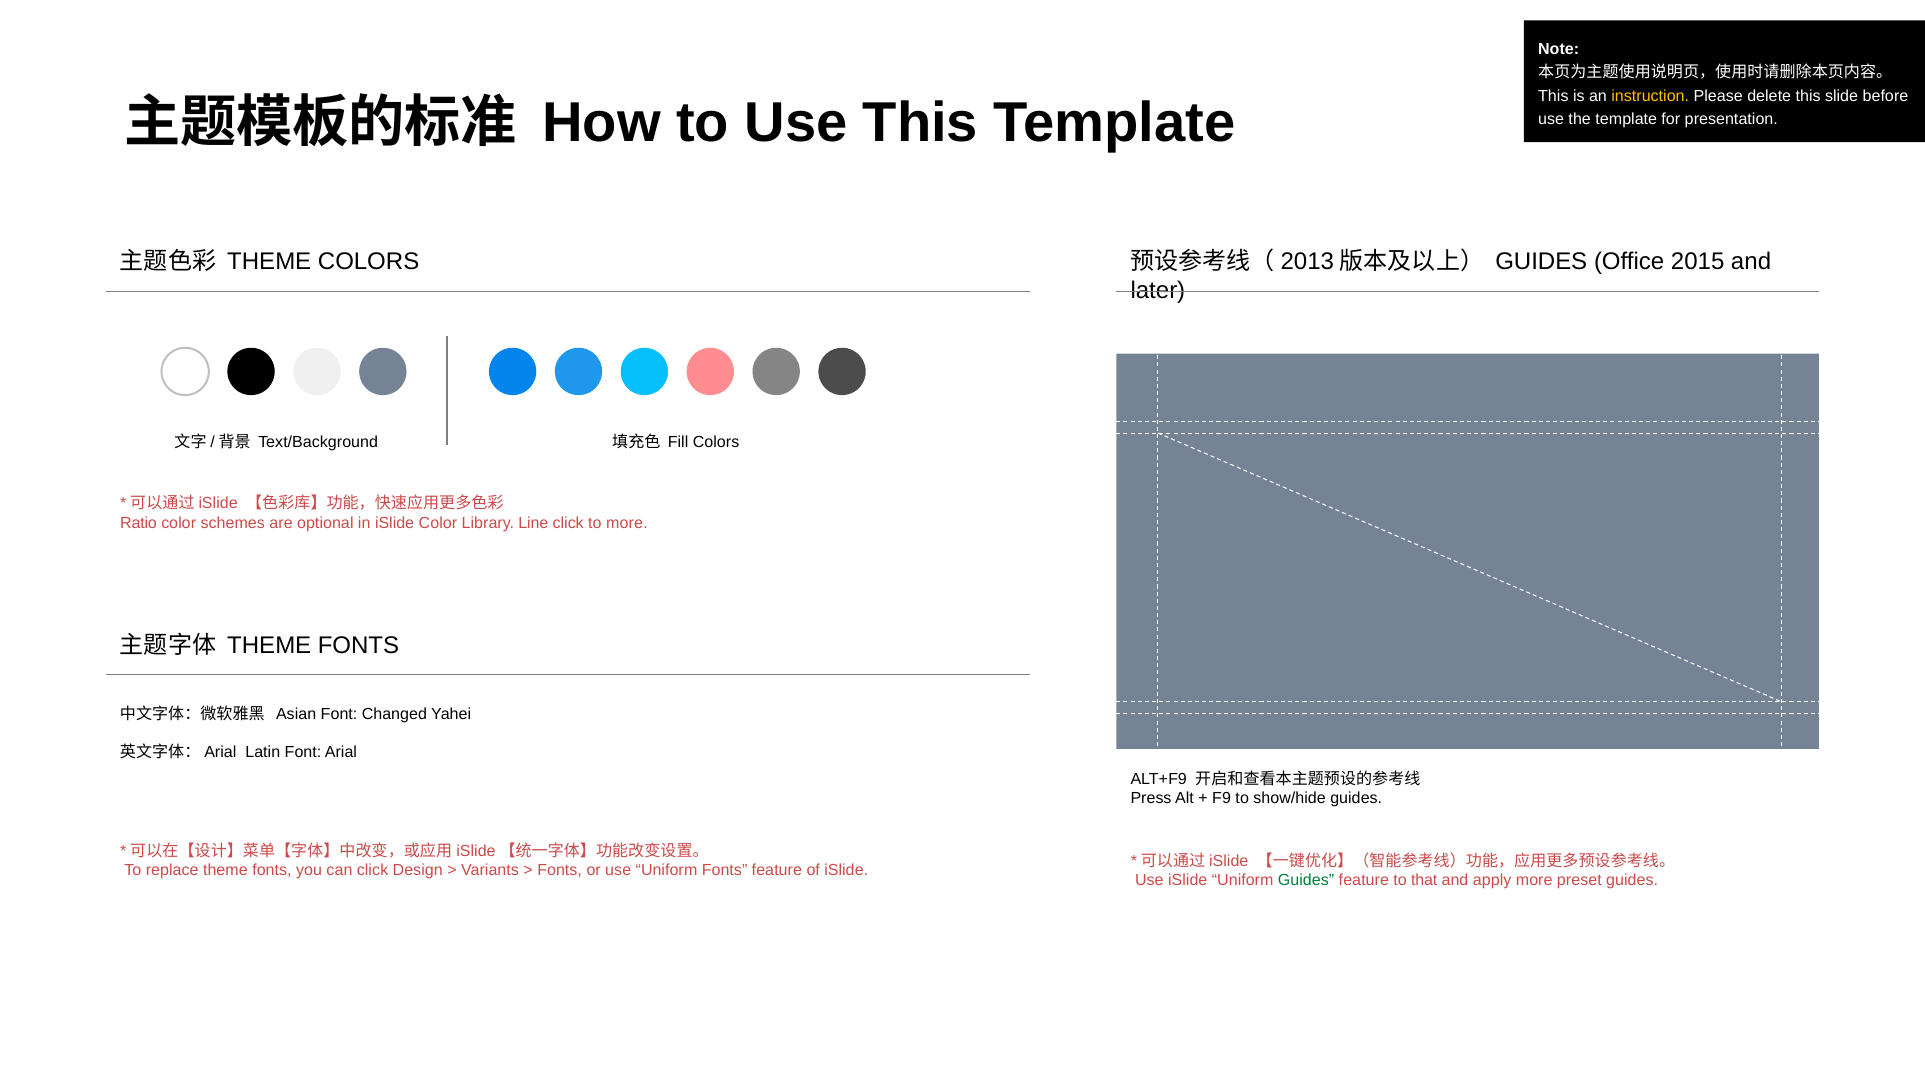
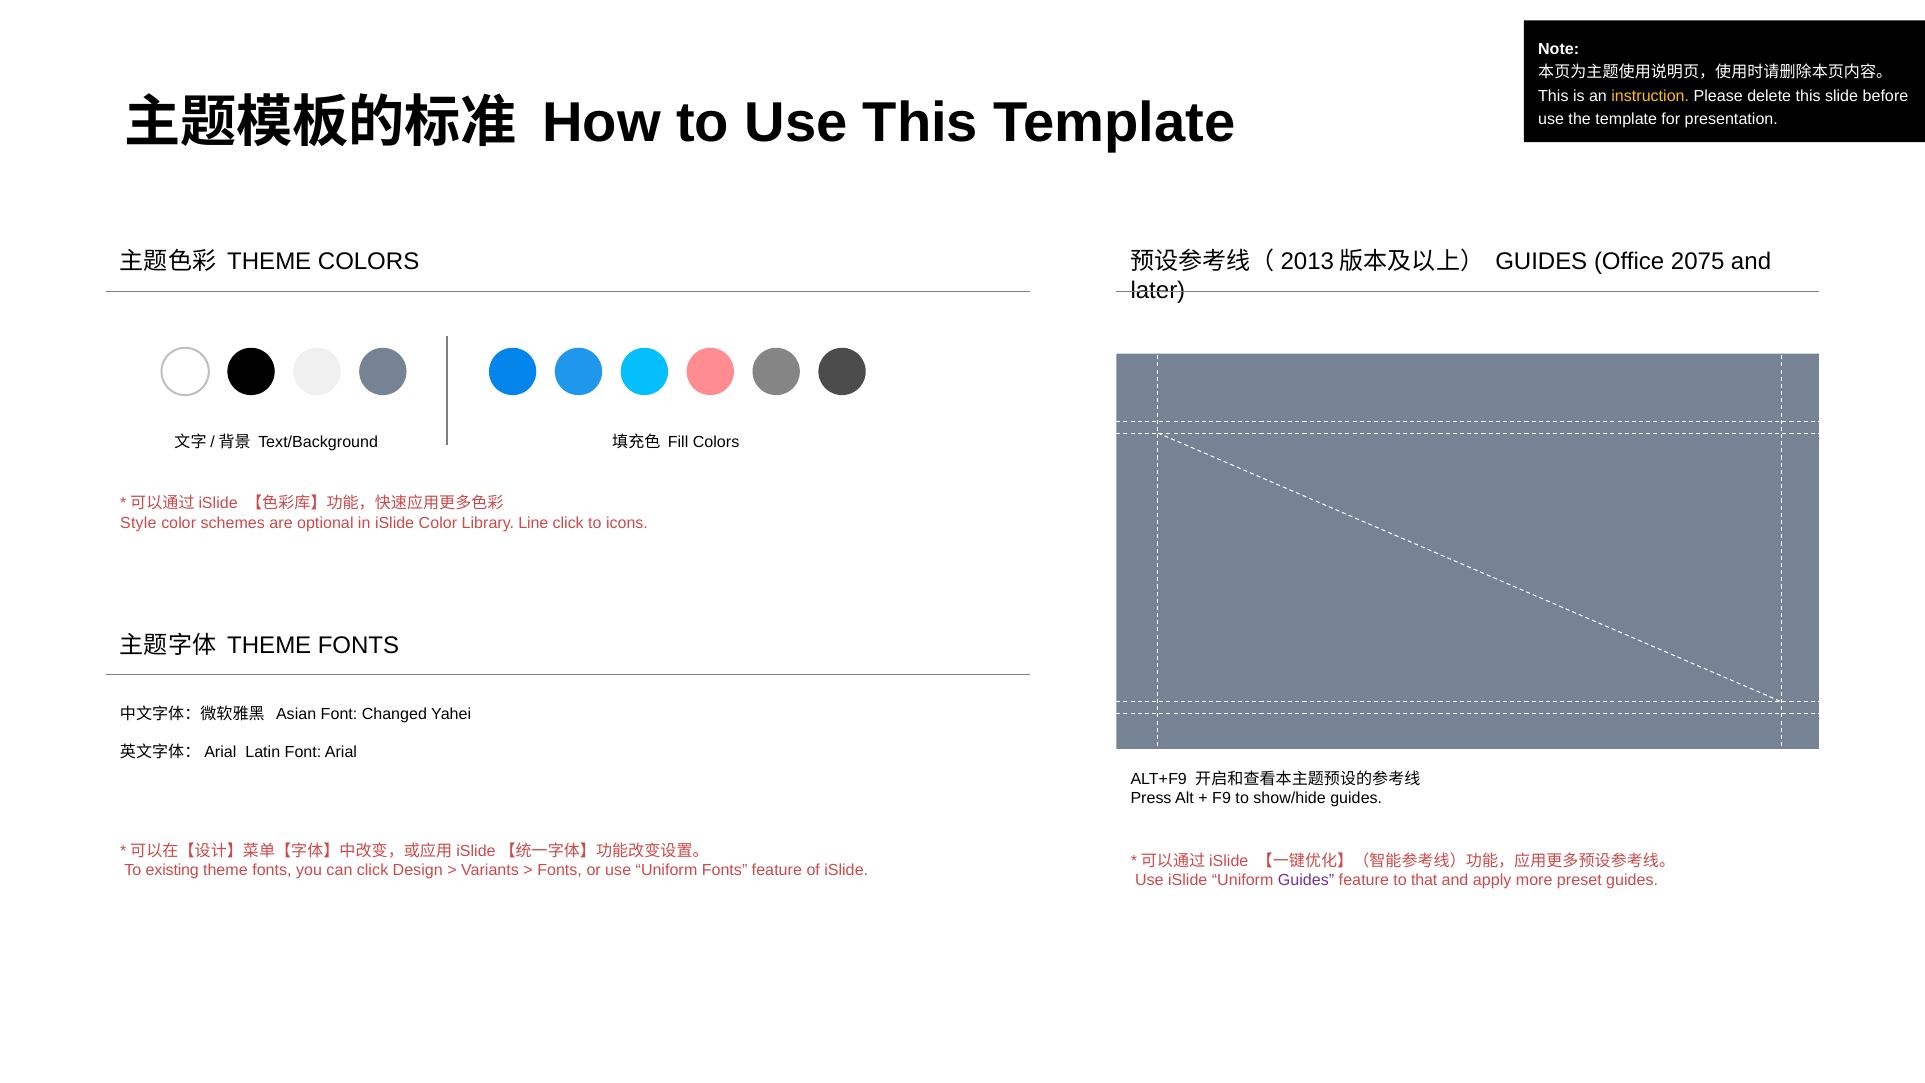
2015: 2015 -> 2075
Ratio: Ratio -> Style
to more: more -> icons
replace: replace -> existing
Guides at (1306, 880) colour: green -> purple
